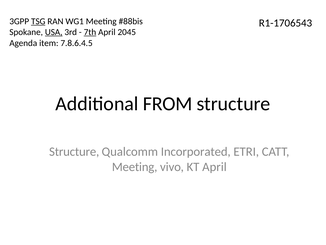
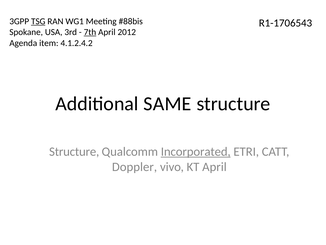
USA underline: present -> none
2045: 2045 -> 2012
7.8.6.4.5: 7.8.6.4.5 -> 4.1.2.4.2
FROM: FROM -> SAME
Incorporated underline: none -> present
Meeting at (135, 167): Meeting -> Doppler
